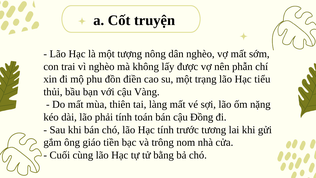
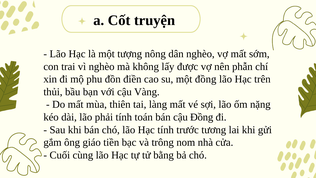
một trạng: trạng -> đồng
tiểu: tiểu -> trên
